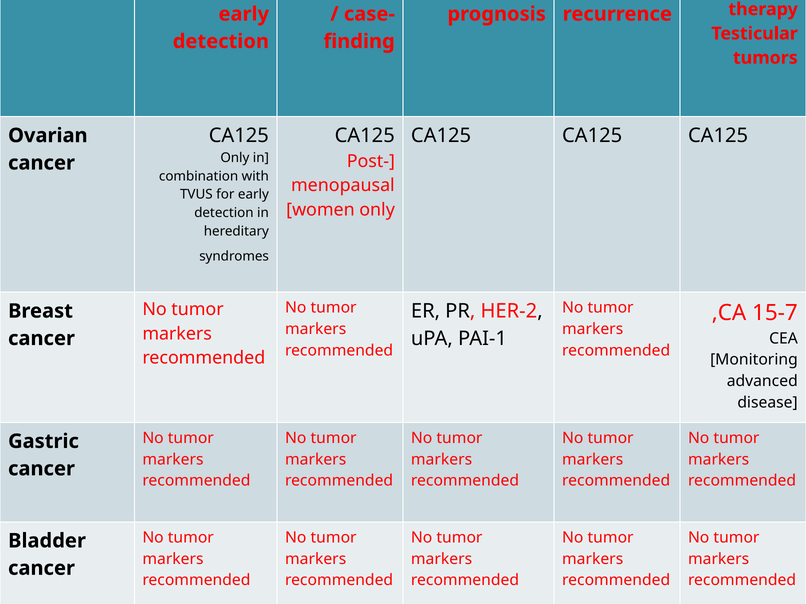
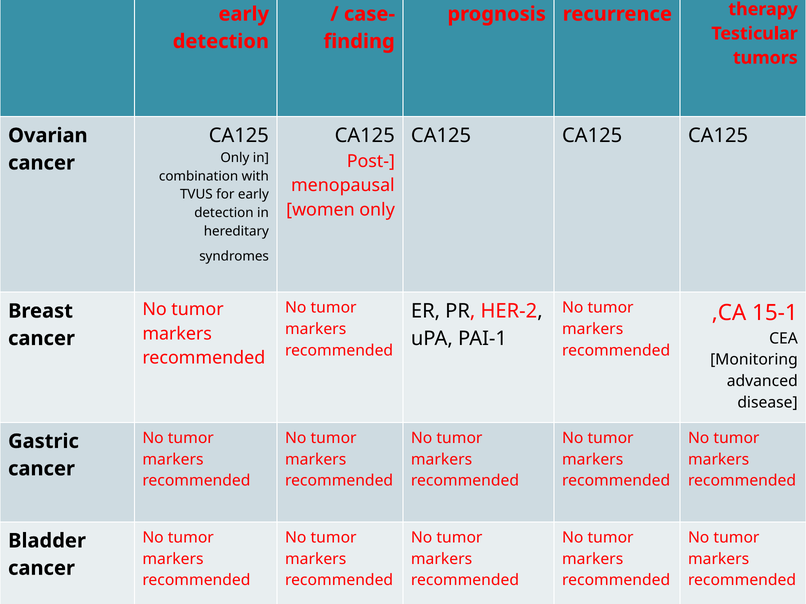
15-7: 15-7 -> 15-1
